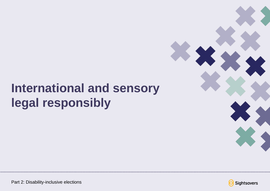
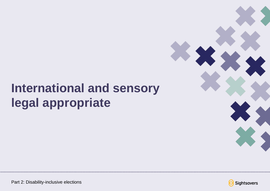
responsibly: responsibly -> appropriate
